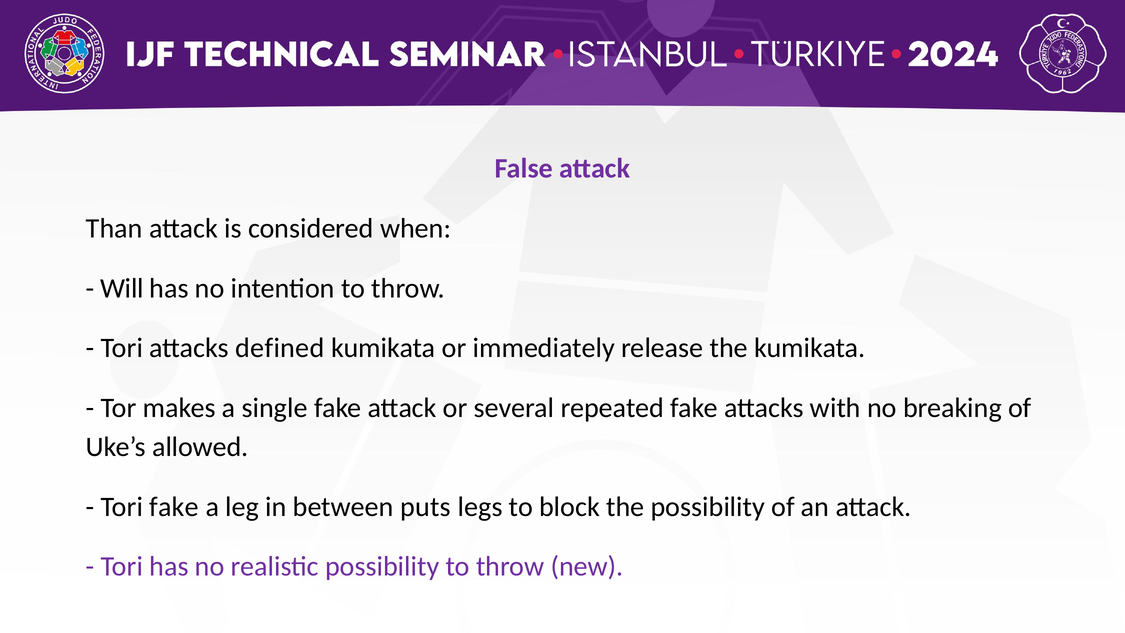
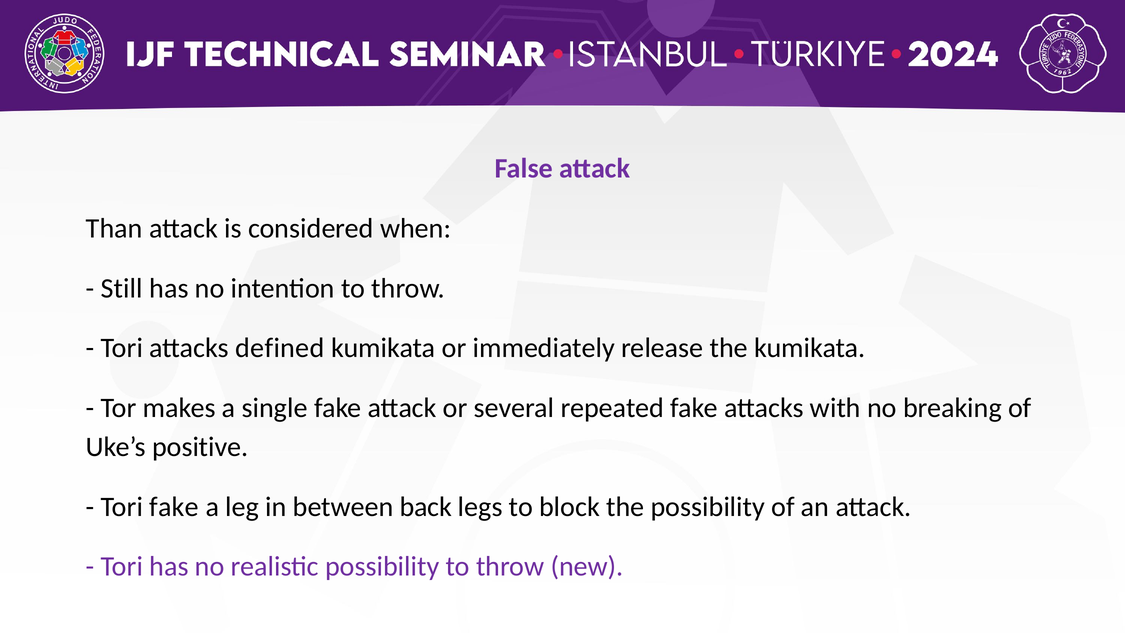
Will: Will -> Still
allowed: allowed -> positive
puts: puts -> back
